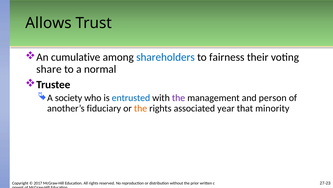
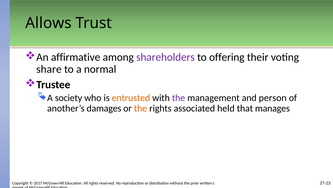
cumulative: cumulative -> affirmative
shareholders colour: blue -> purple
fairness: fairness -> offering
entrusted colour: blue -> orange
fiduciary: fiduciary -> damages
year: year -> held
minority: minority -> manages
